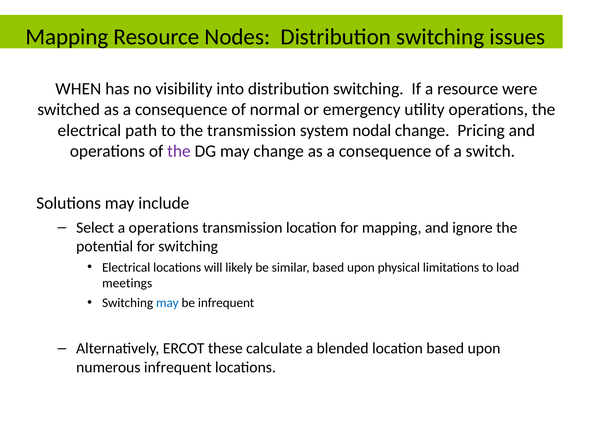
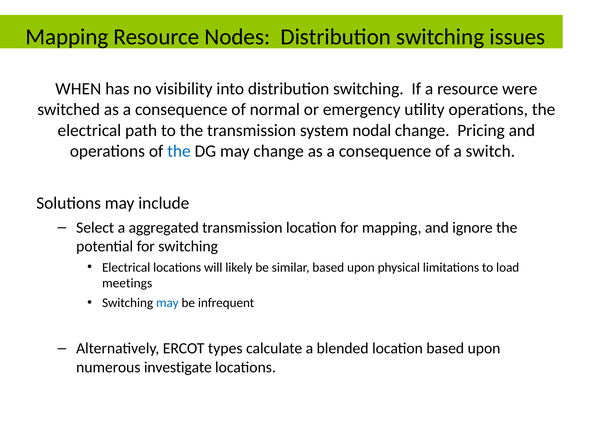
the at (179, 151) colour: purple -> blue
a operations: operations -> aggregated
these: these -> types
numerous infrequent: infrequent -> investigate
